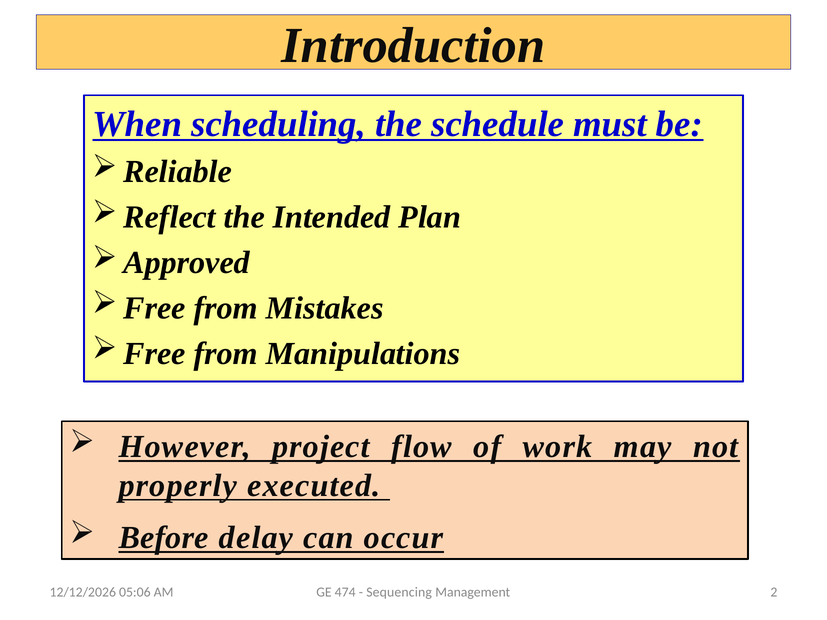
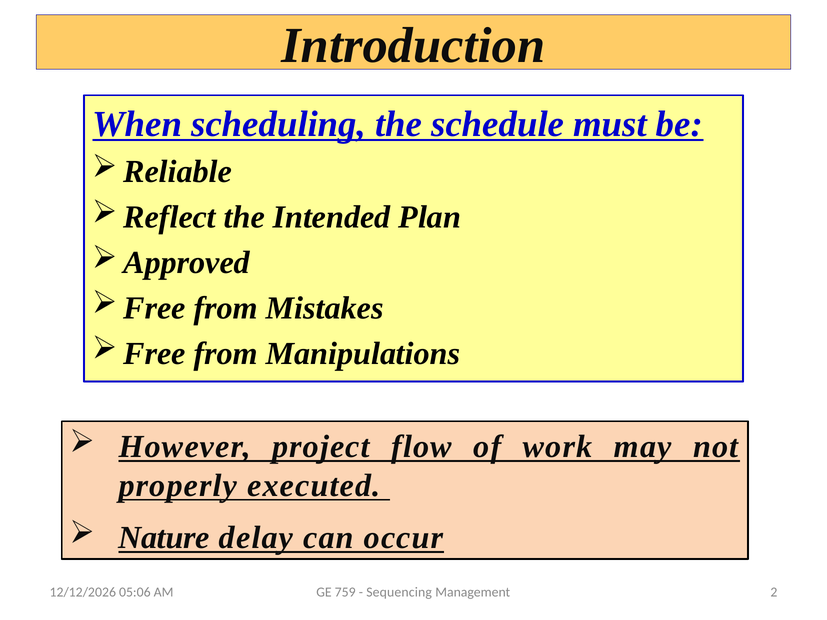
Before: Before -> Nature
474: 474 -> 759
